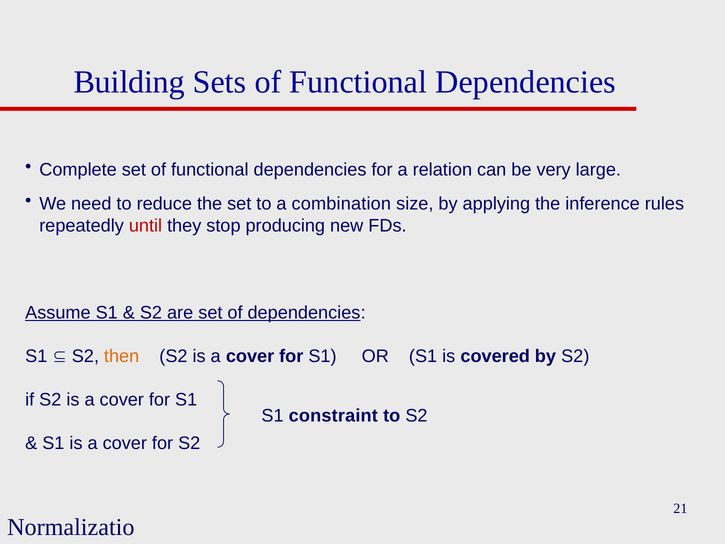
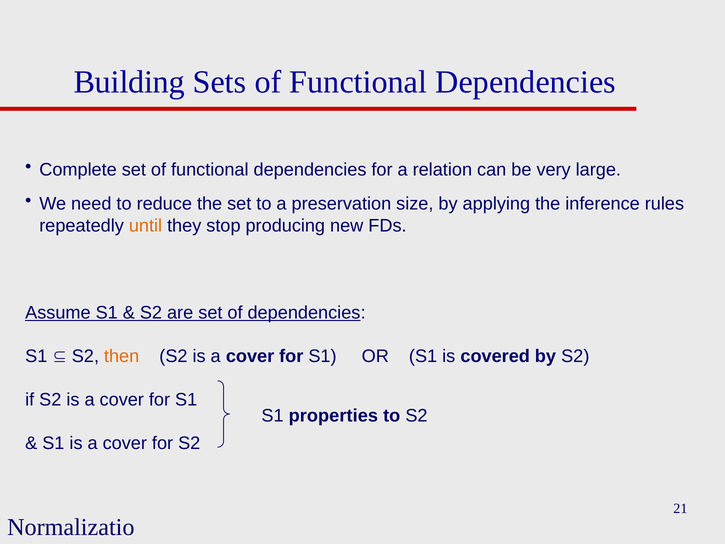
combination: combination -> preservation
until colour: red -> orange
constraint: constraint -> properties
